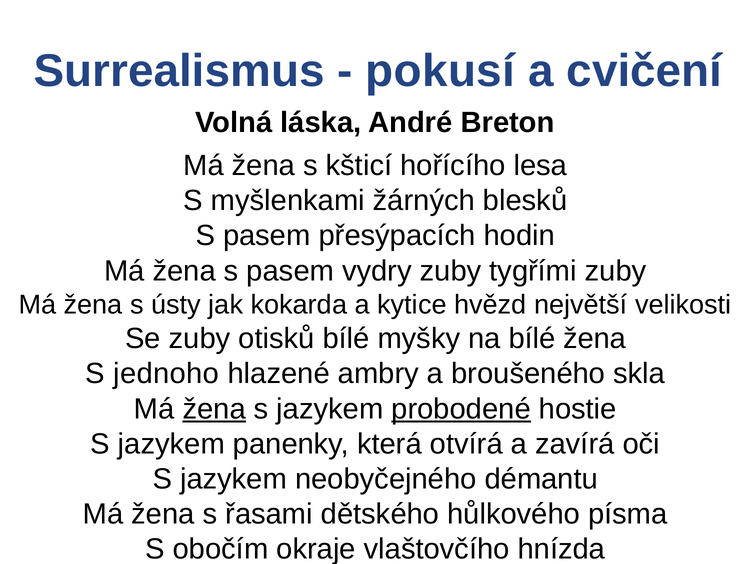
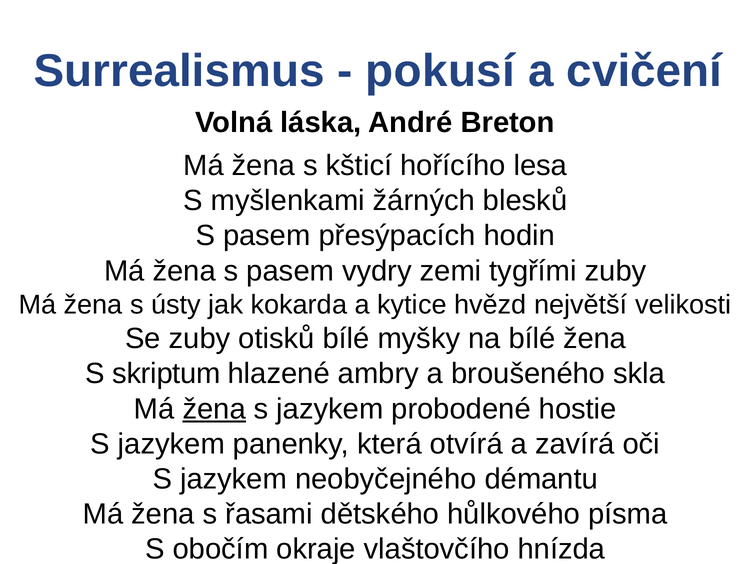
vydry zuby: zuby -> zemi
jednoho: jednoho -> skriptum
probodené underline: present -> none
